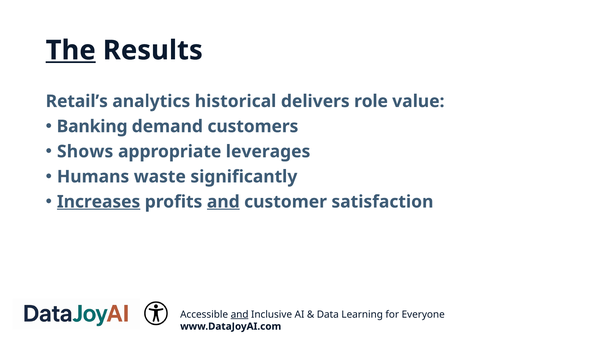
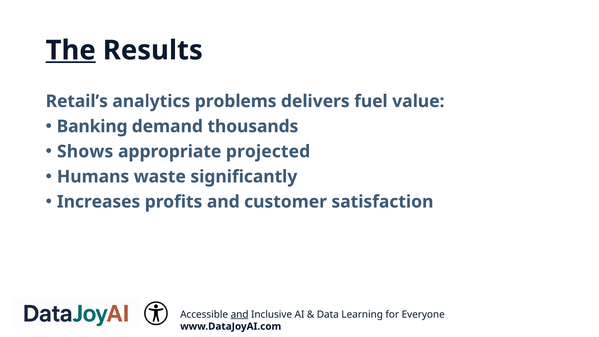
historical: historical -> problems
role: role -> fuel
customers: customers -> thousands
leverages: leverages -> projected
Increases underline: present -> none
and at (223, 202) underline: present -> none
